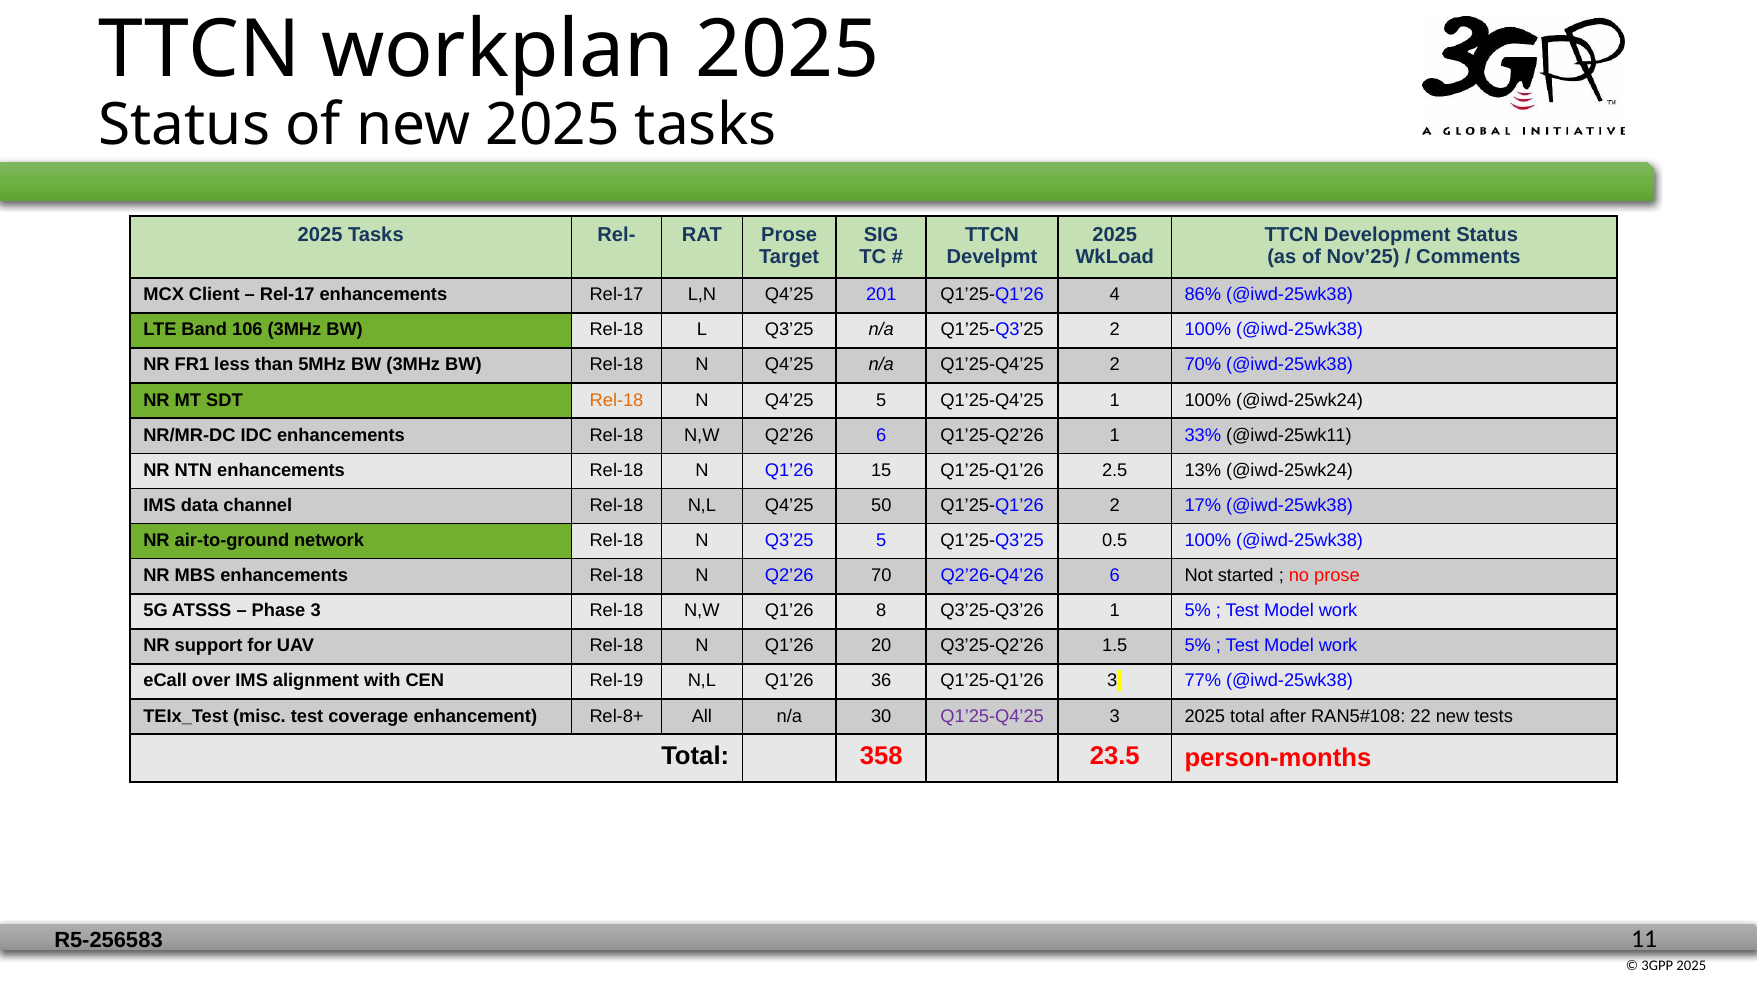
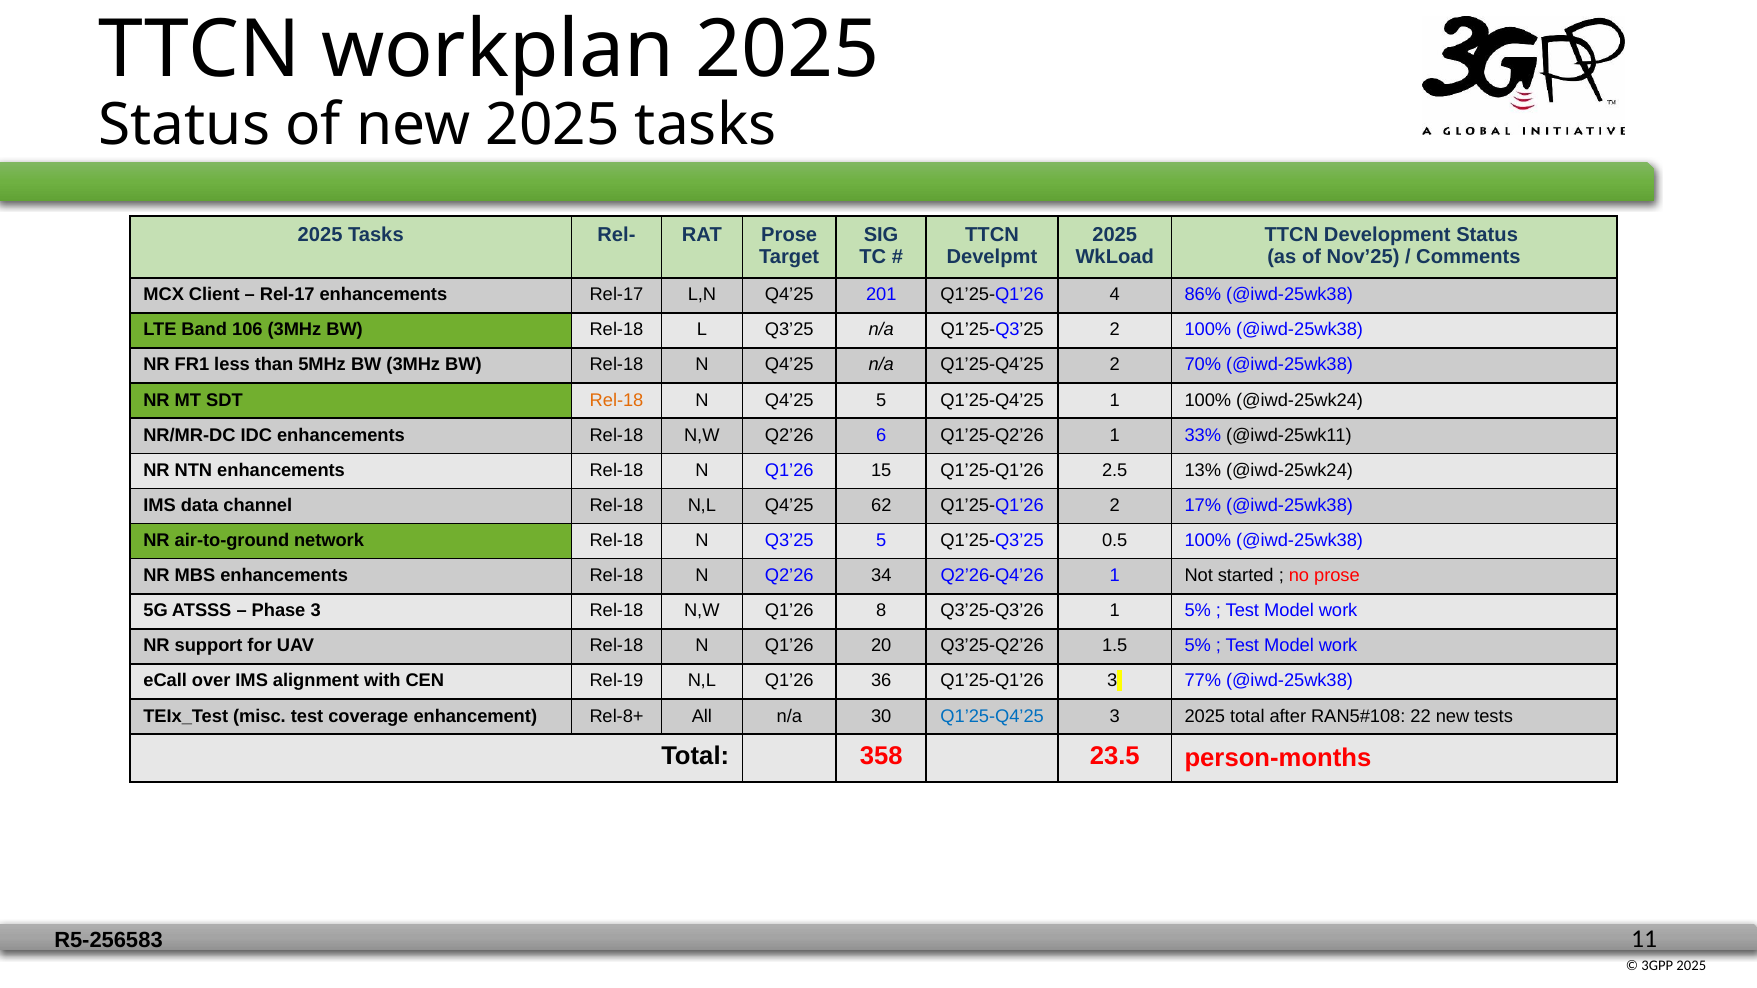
50: 50 -> 62
70: 70 -> 34
Q2’26-Q4’26 6: 6 -> 1
Q1’25-Q4’25 at (992, 716) colour: purple -> blue
